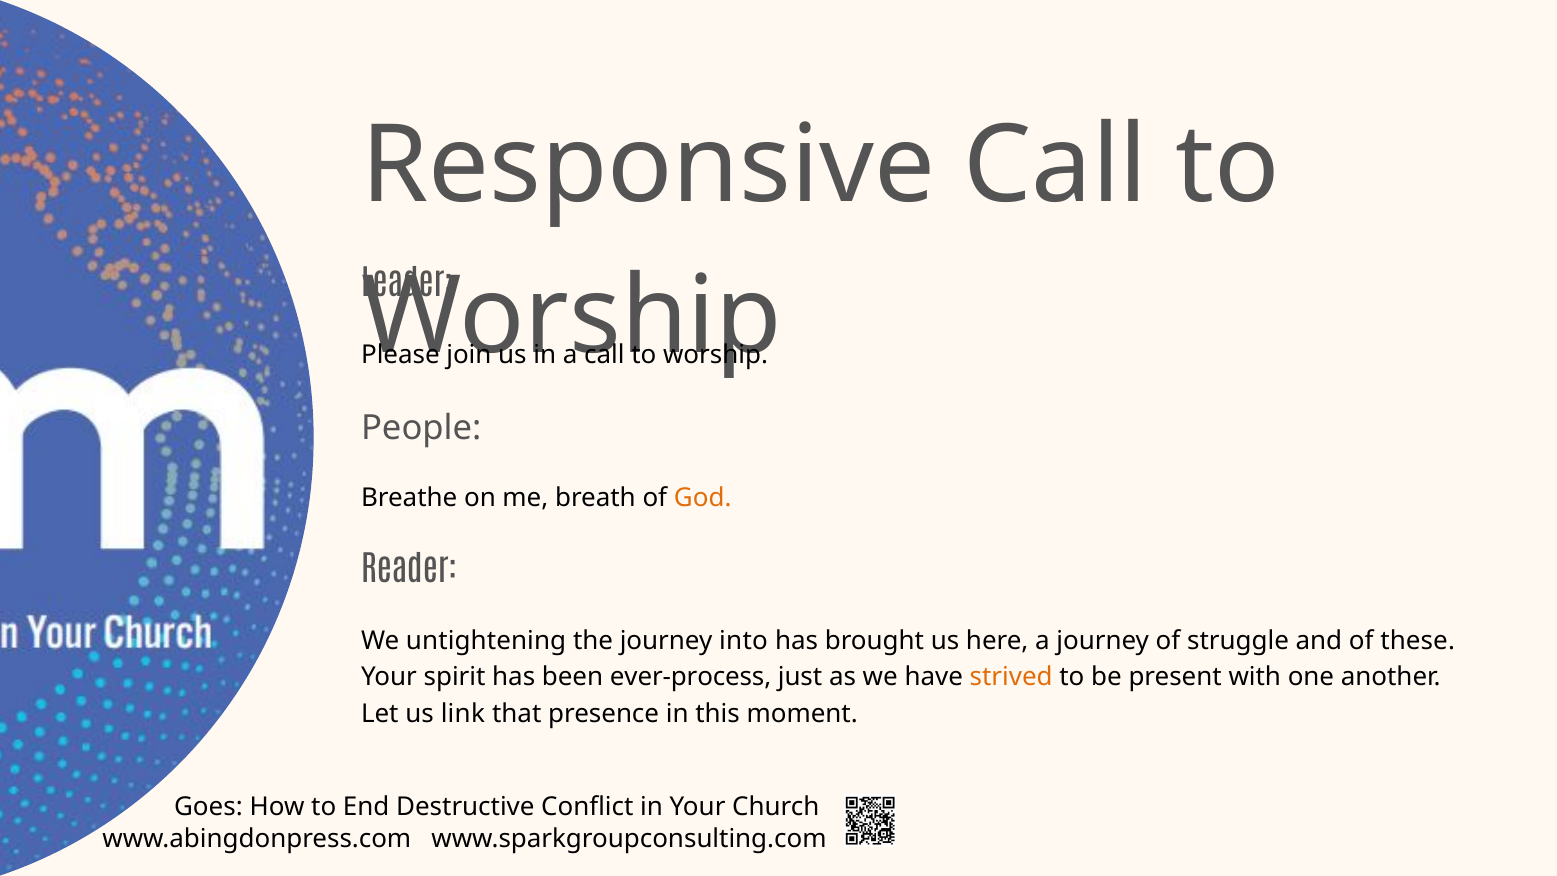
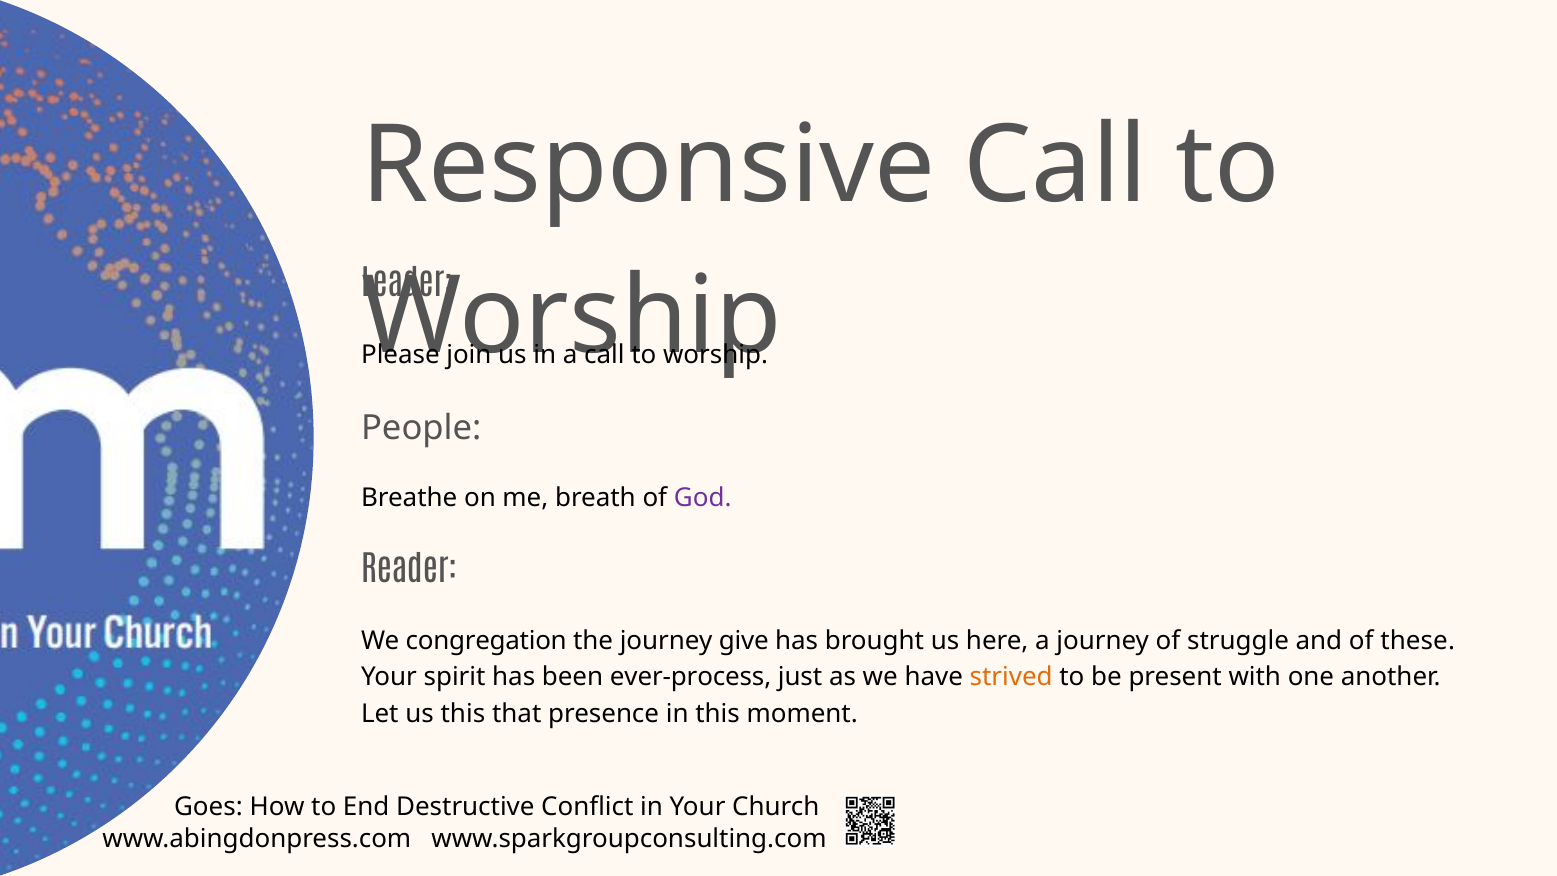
God colour: orange -> purple
untightening: untightening -> congregation
into: into -> give
us link: link -> this
